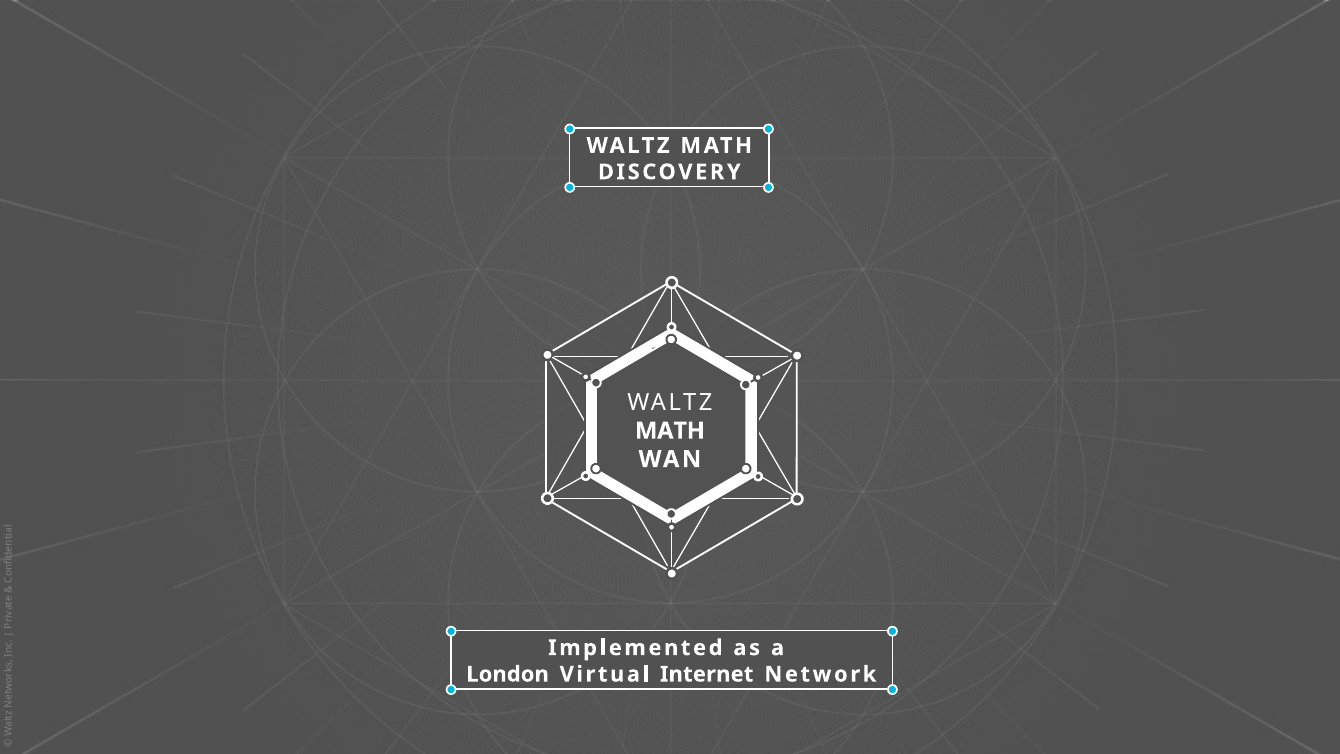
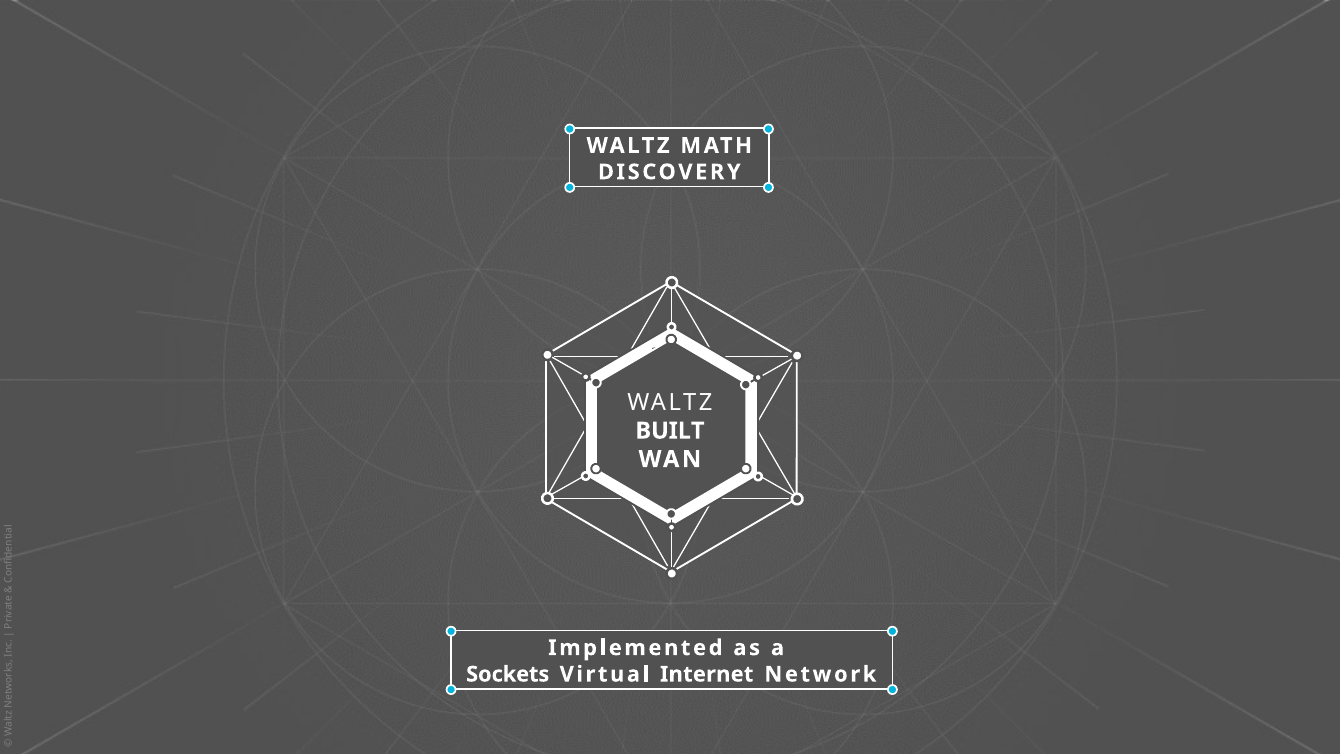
MATH at (670, 431): MATH -> BUILT
London: London -> Sockets
